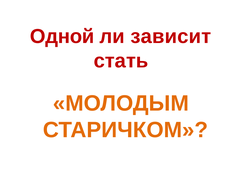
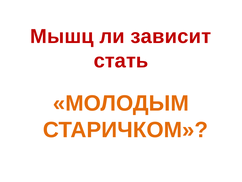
Одной: Одной -> Мышц
